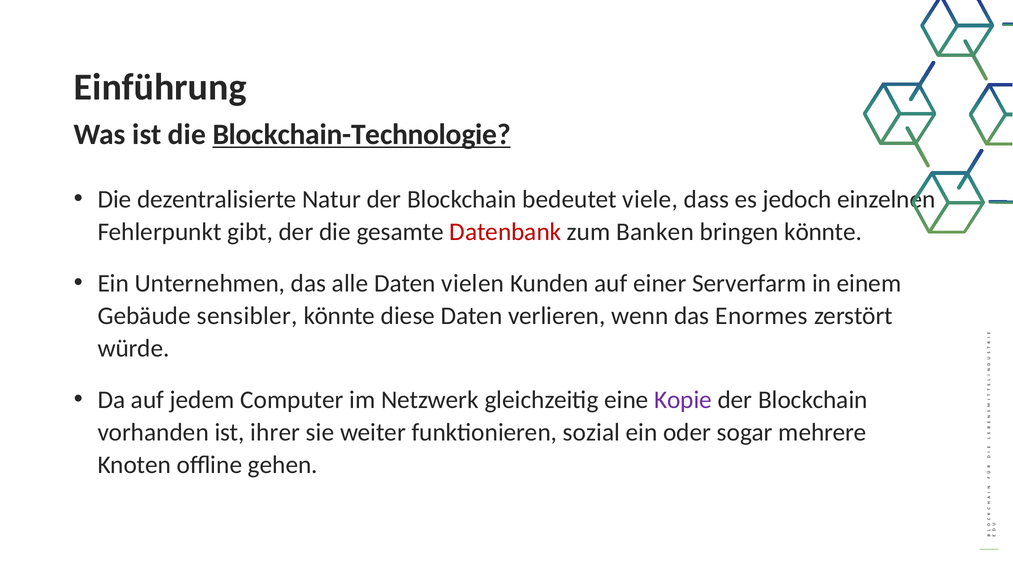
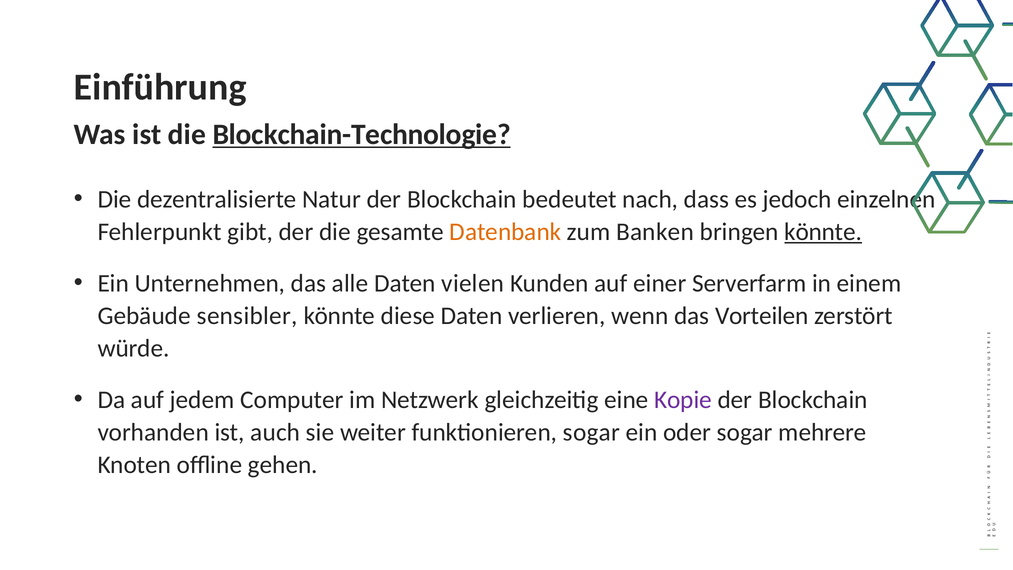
viele: viele -> nach
Datenbank colour: red -> orange
könnte at (823, 232) underline: none -> present
Enormes: Enormes -> Vorteilen
ihrer: ihrer -> auch
funktionieren sozial: sozial -> sogar
